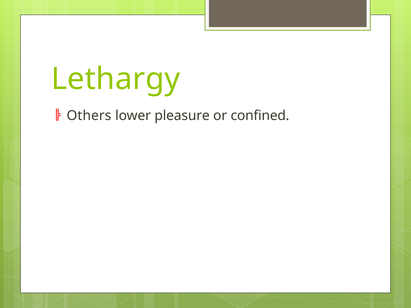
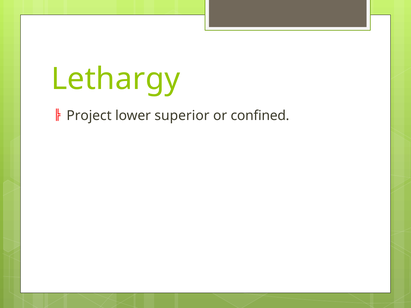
Others: Others -> Project
pleasure: pleasure -> superior
